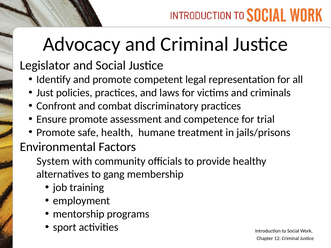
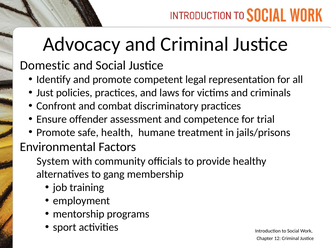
Legislator: Legislator -> Domestic
Ensure promote: promote -> offender
